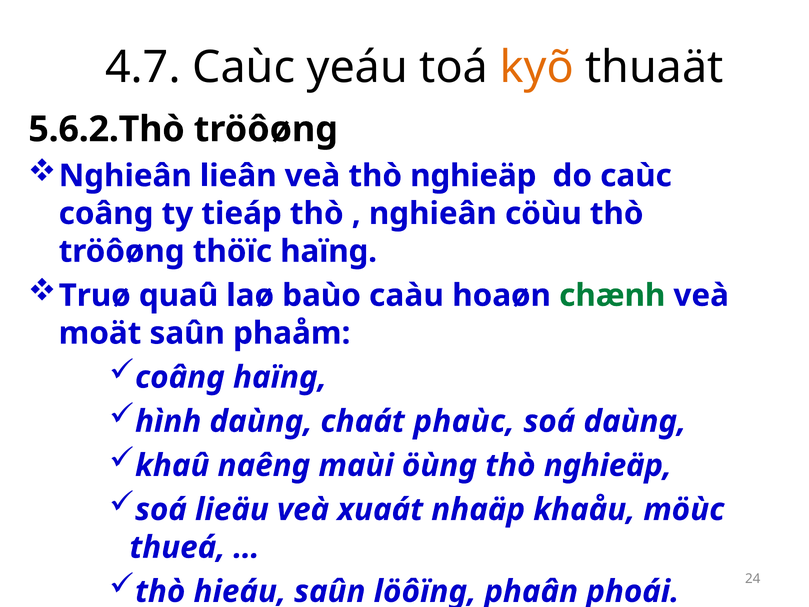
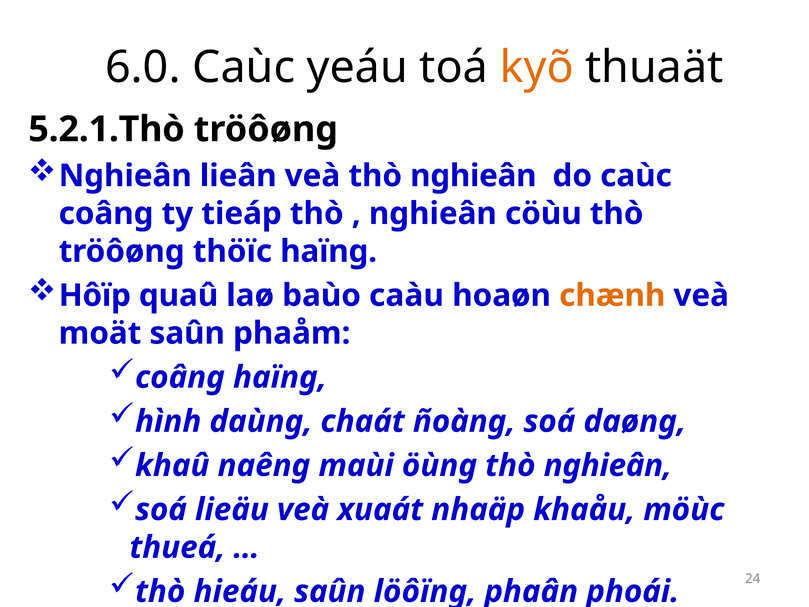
4.7: 4.7 -> 6.0
5.6.2.Thò: 5.6.2.Thò -> 5.2.1.Thò
veà thò nghieäp: nghieäp -> nghieân
Truø: Truø -> Hôïp
chænh colour: green -> orange
phaùc: phaùc -> ñoàng
soá daùng: daùng -> daøng
öùng thò nghieäp: nghieäp -> nghieân
